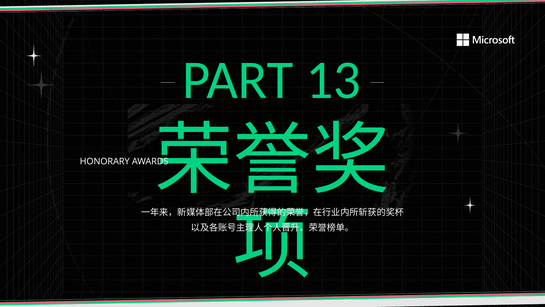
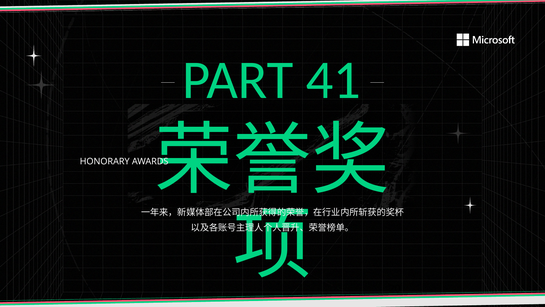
13: 13 -> 41
